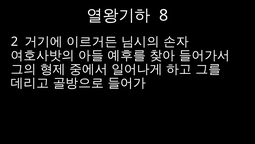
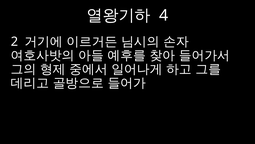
8: 8 -> 4
